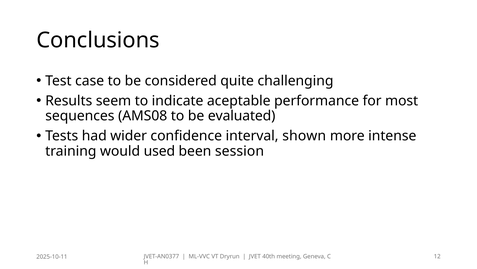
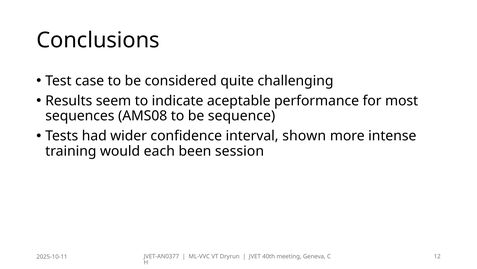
evaluated: evaluated -> sequence
used: used -> each
